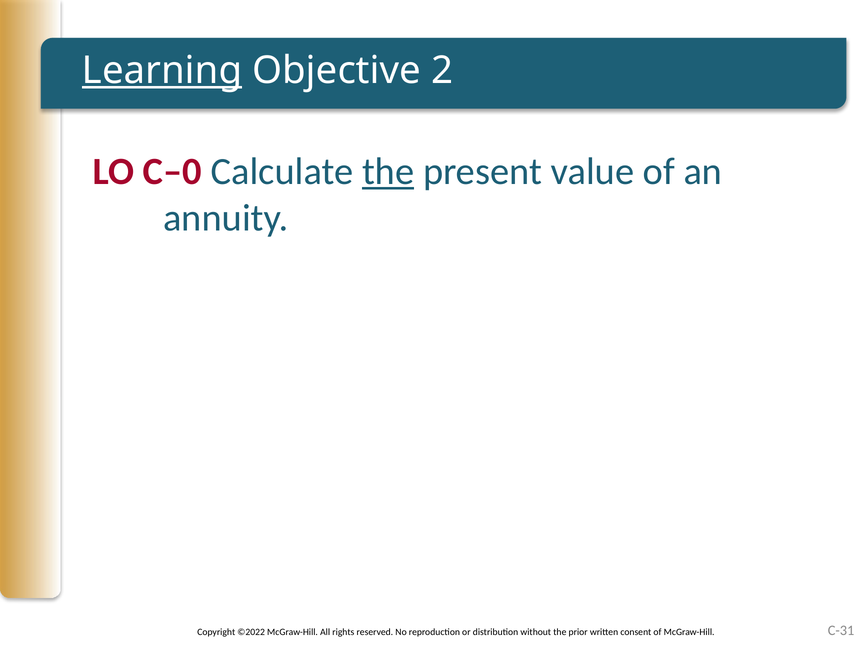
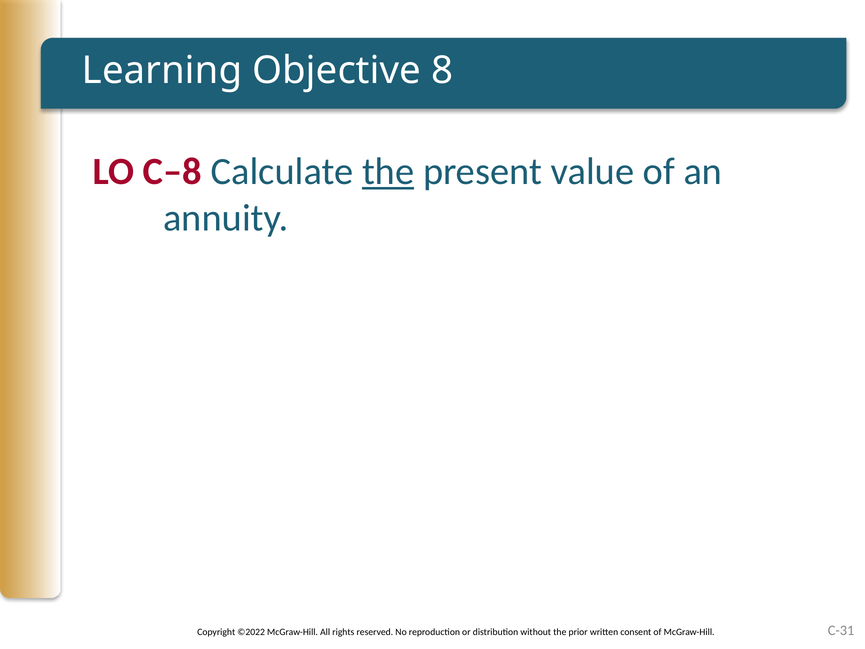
Learning underline: present -> none
2: 2 -> 8
C–0: C–0 -> C–8
